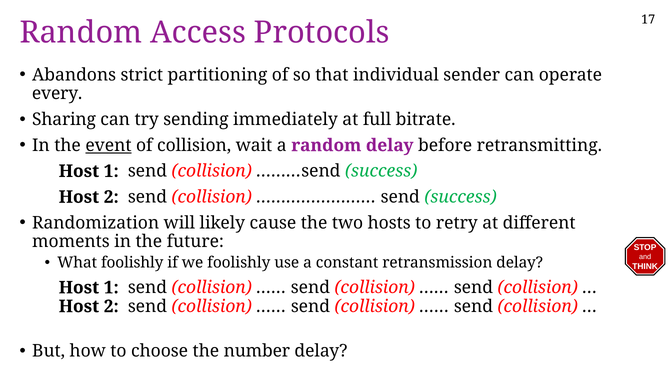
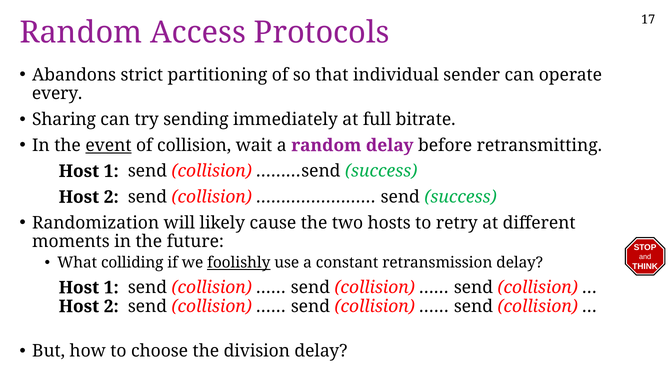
What foolishly: foolishly -> colliding
foolishly at (239, 263) underline: none -> present
number: number -> division
